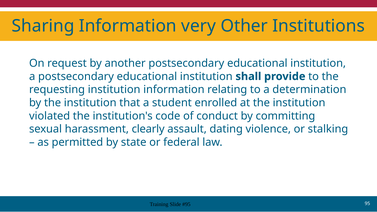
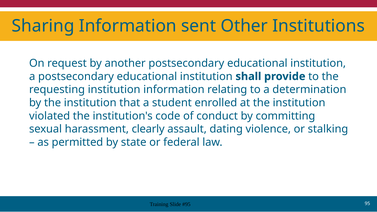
very: very -> sent
